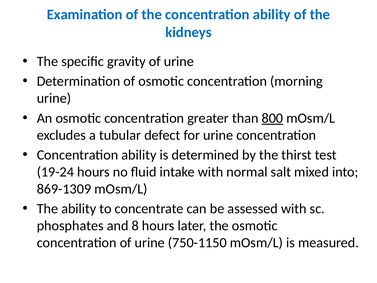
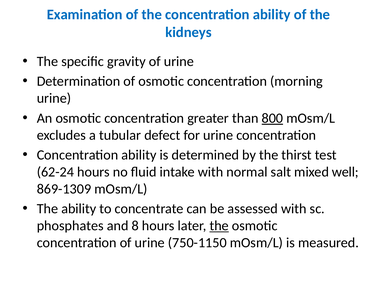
19-24: 19-24 -> 62-24
into: into -> well
the at (219, 226) underline: none -> present
